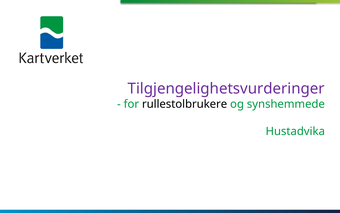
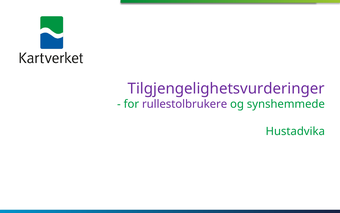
rullestolbrukere colour: black -> purple
